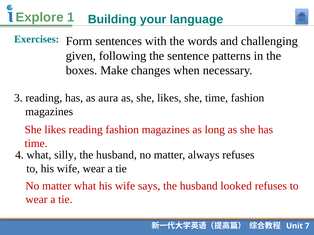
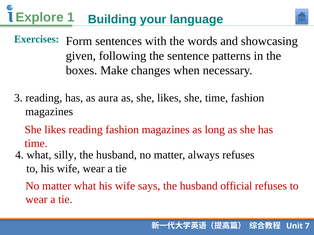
challenging: challenging -> showcasing
looked: looked -> official
